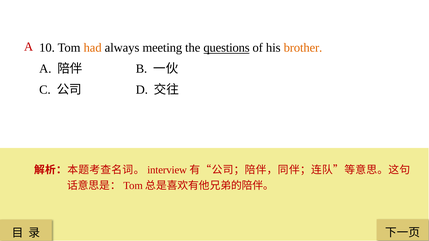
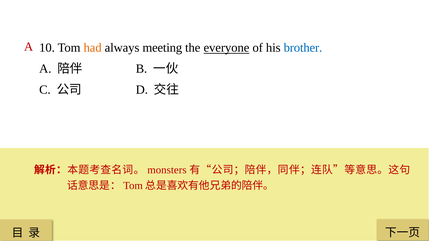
questions: questions -> everyone
brother colour: orange -> blue
interview: interview -> monsters
